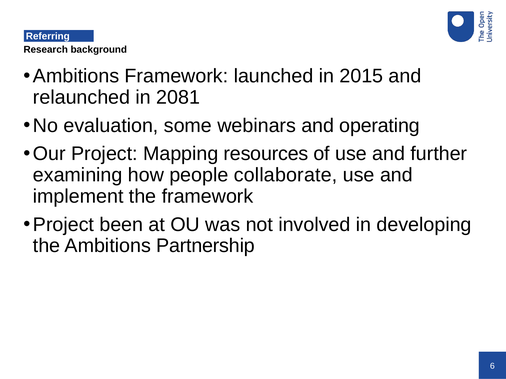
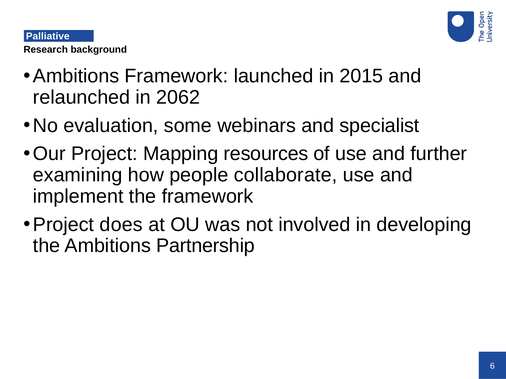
Referring: Referring -> Palliative
2081: 2081 -> 2062
operating: operating -> specialist
been: been -> does
